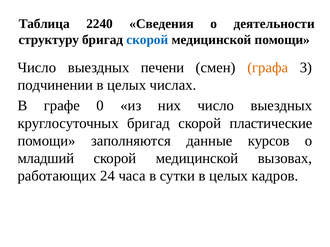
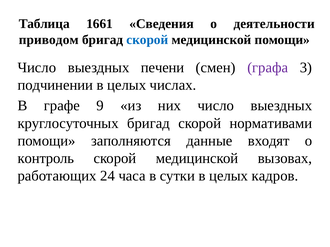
2240: 2240 -> 1661
структуру: структуру -> приводом
графа colour: orange -> purple
0: 0 -> 9
пластические: пластические -> нормативами
курсов: курсов -> входят
младший: младший -> контроль
